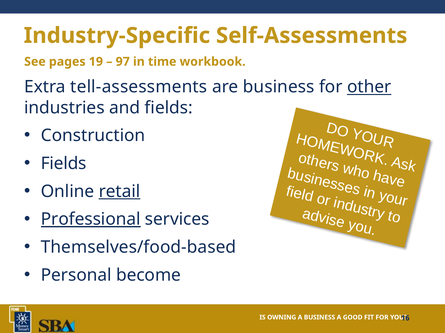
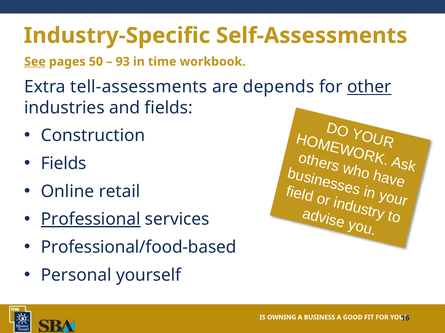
See underline: none -> present
19: 19 -> 50
97: 97 -> 93
are business: business -> depends
retail underline: present -> none
Themselves/food-based: Themselves/food-based -> Professional/food-based
become: become -> yourself
